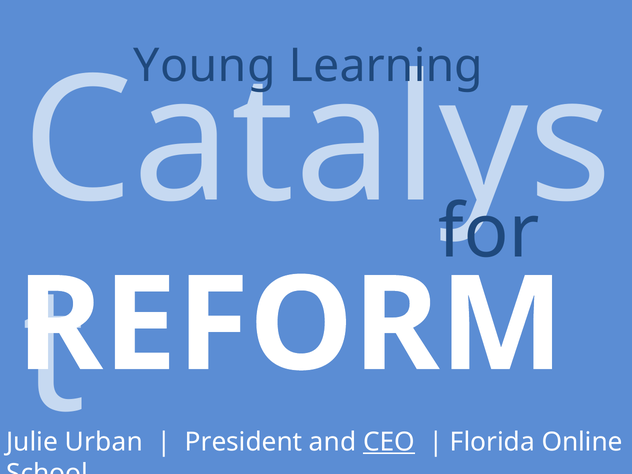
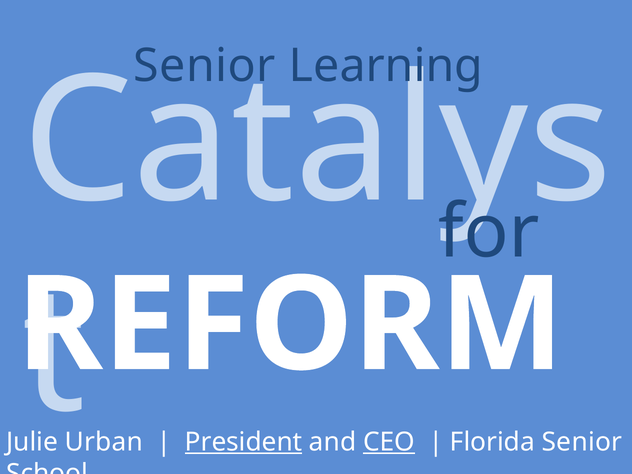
Young at (205, 66): Young -> Senior
President underline: none -> present
Florida Online: Online -> Senior
